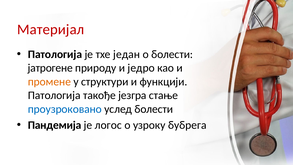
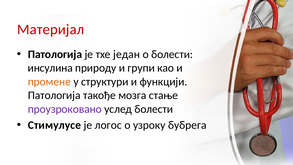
јатрогене: јатрогене -> инсулина
једро: једро -> групи
језгра: језгра -> мозга
проузроковано colour: blue -> purple
Пандемија: Пандемија -> Стимулусе
